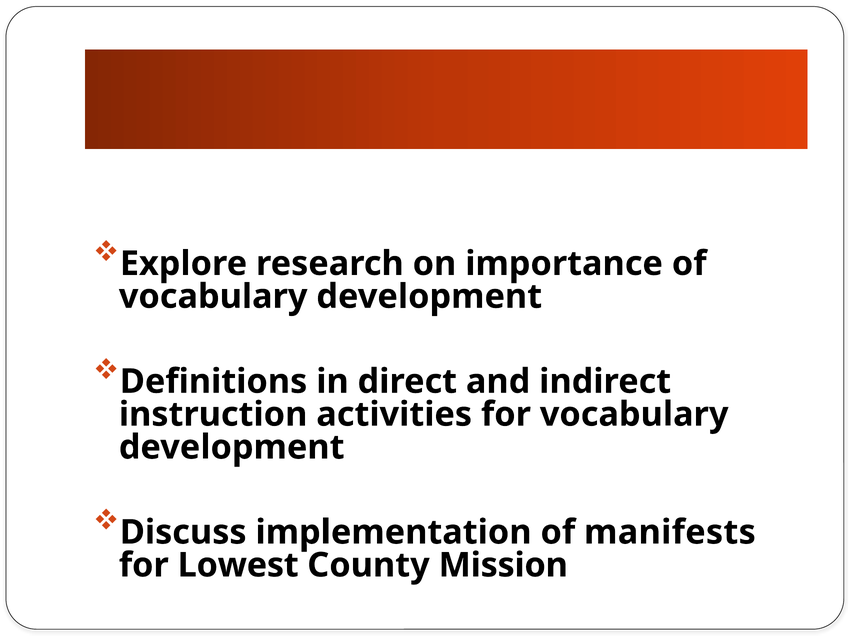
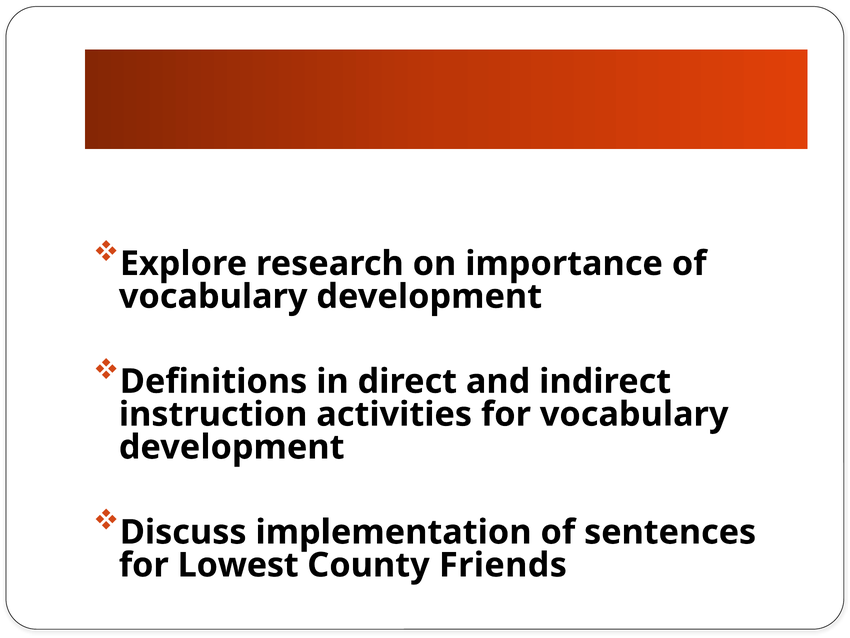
manifests: manifests -> sentences
Mission: Mission -> Friends
